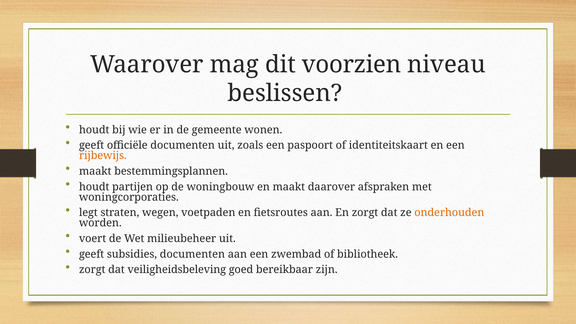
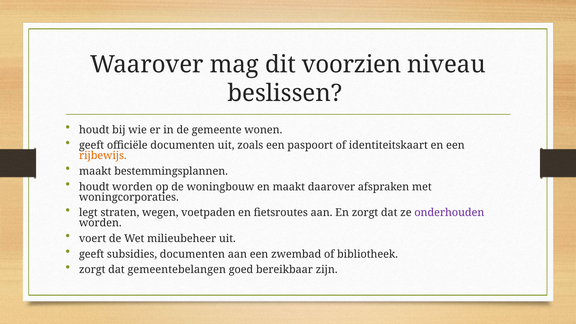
houdt partijen: partijen -> worden
onderhouden colour: orange -> purple
veiligheidsbeleving: veiligheidsbeleving -> gemeentebelangen
